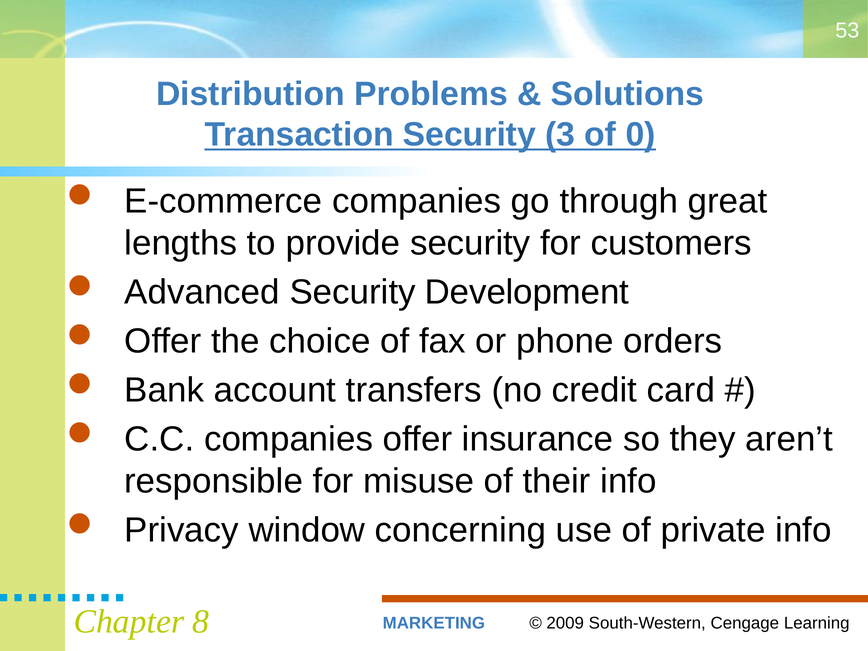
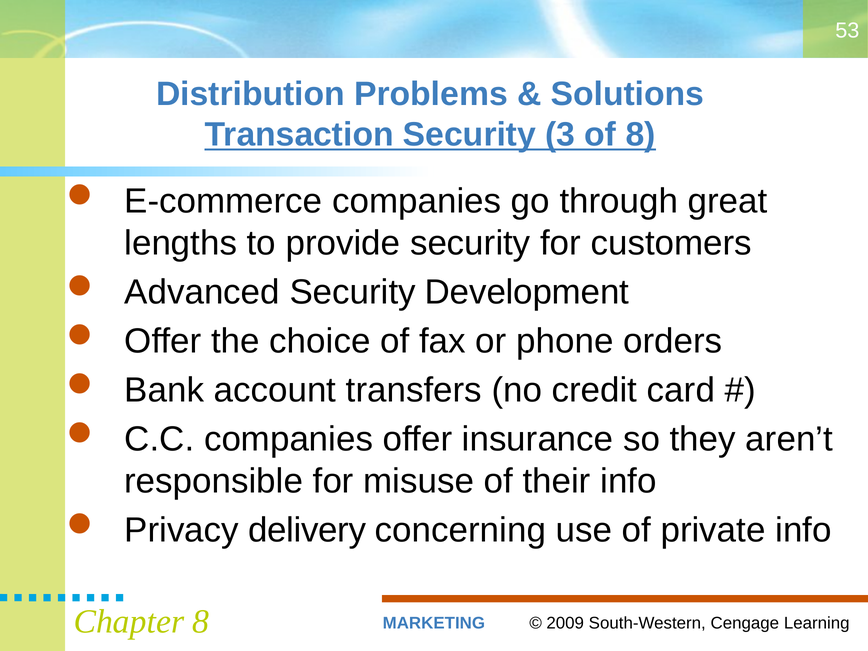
of 0: 0 -> 8
window: window -> delivery
